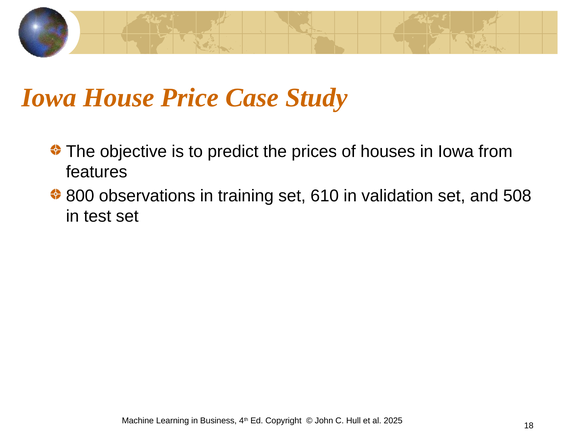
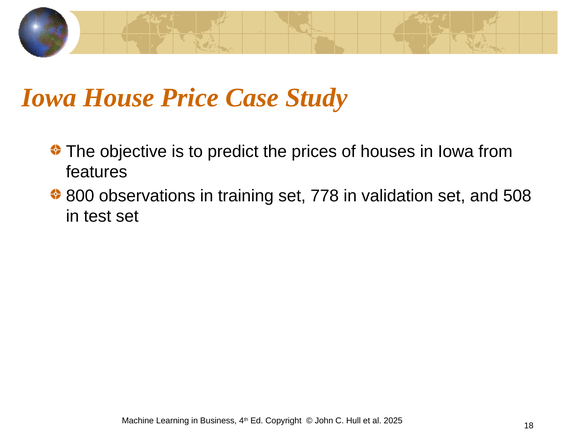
610: 610 -> 778
